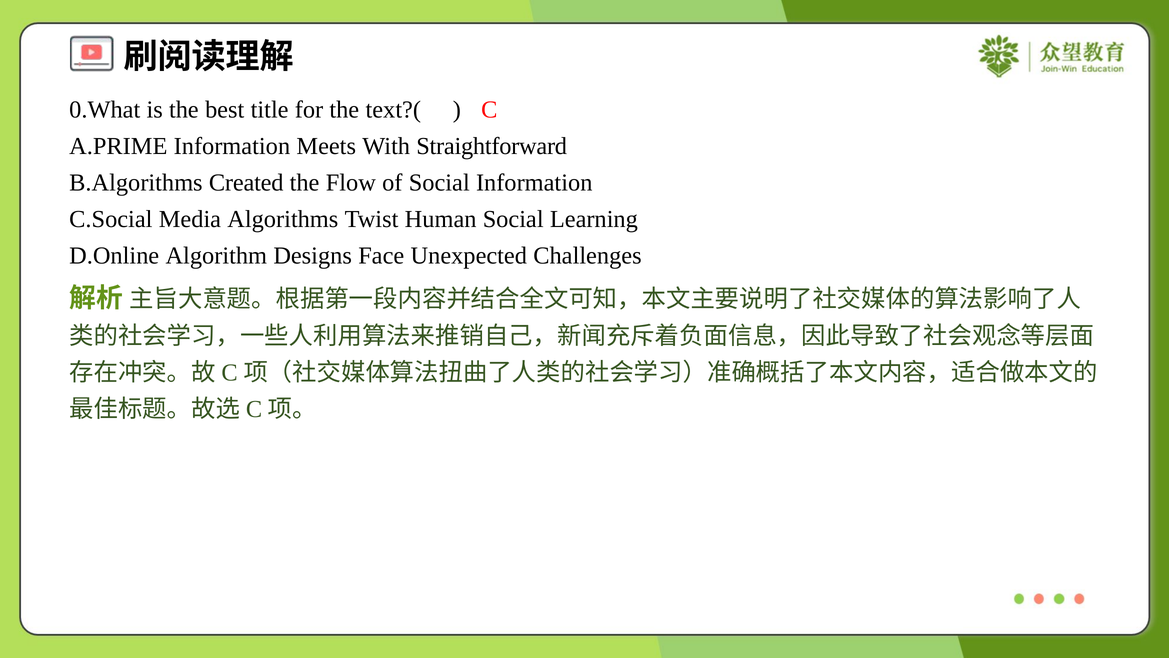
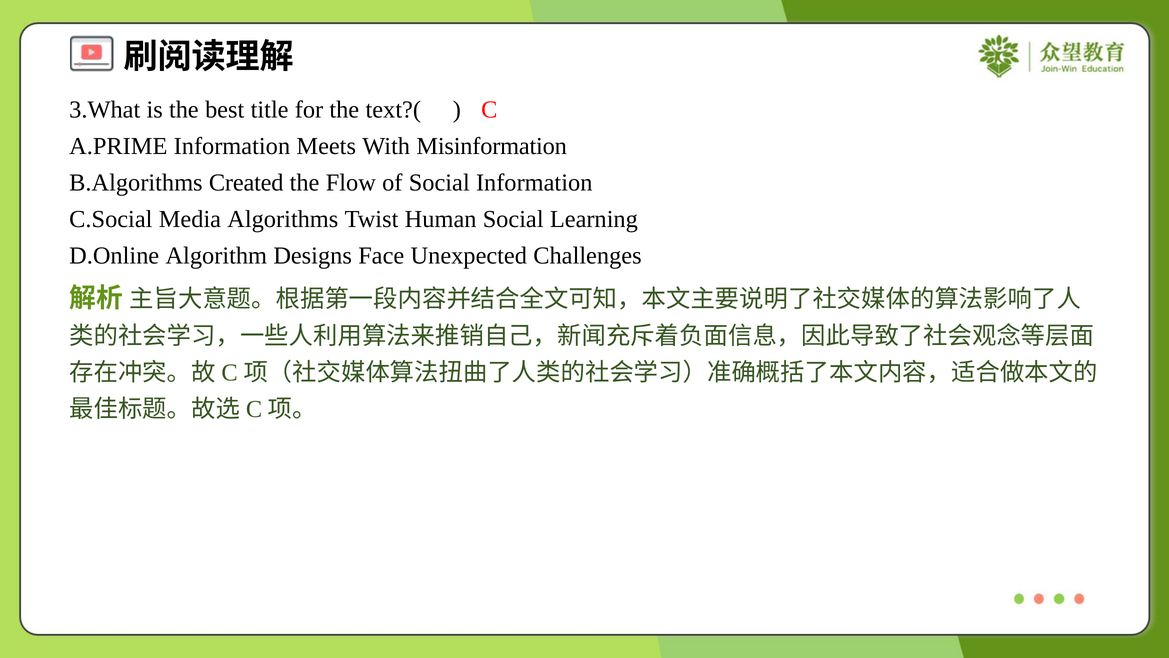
0.What: 0.What -> 3.What
Straightforward: Straightforward -> Misinformation
